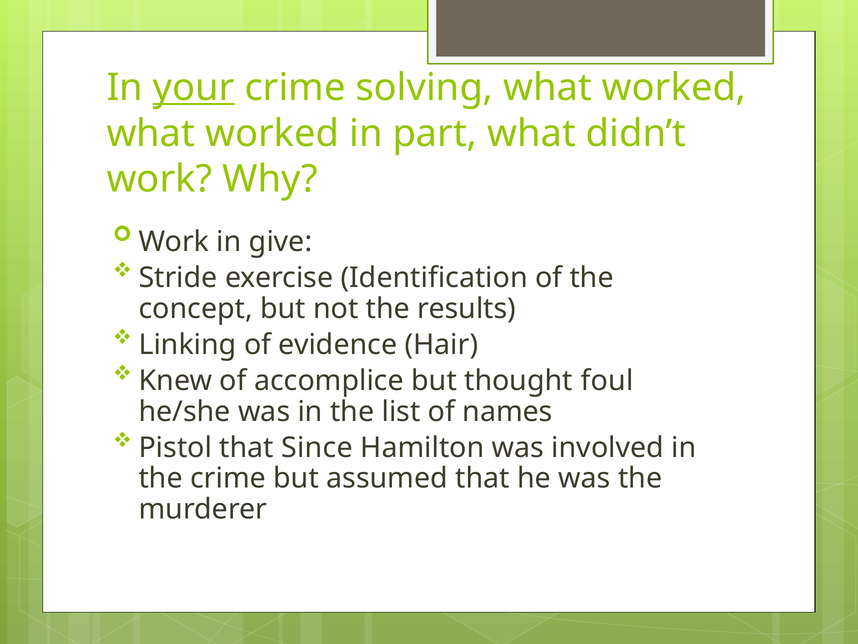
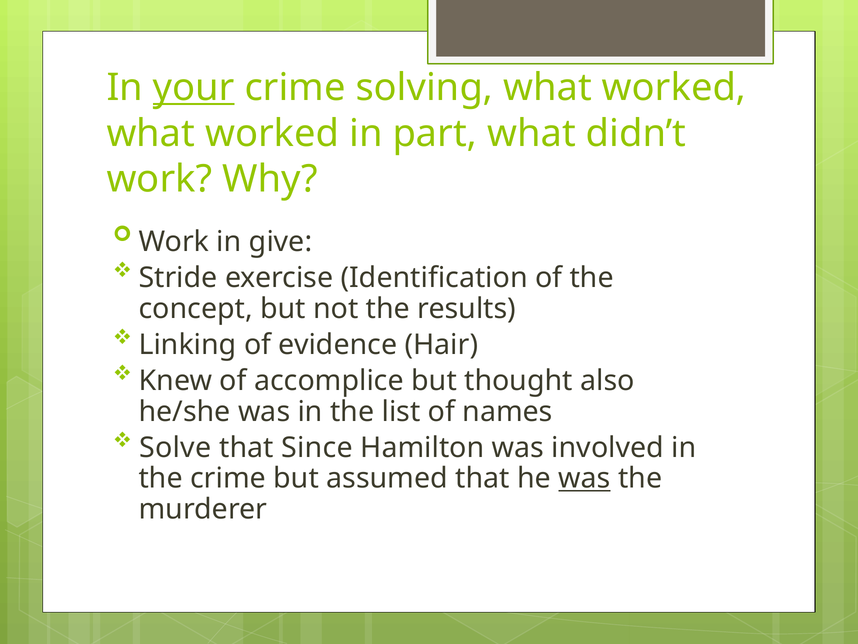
foul: foul -> also
Pistol: Pistol -> Solve
was at (585, 478) underline: none -> present
